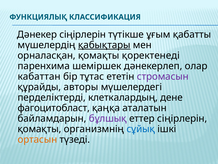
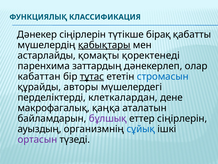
ұғым: ұғым -> бірақ
орналасқан: орналасқан -> астарлайды
шеміршек: шеміршек -> заттардың
тұтас underline: none -> present
стромасын colour: purple -> blue
клеткалардың: клеткалардың -> клеткалардан
фагоцитобласт: фагоцитобласт -> макрофагалық
қомақты at (39, 129): қомақты -> ауыздың
ортасын colour: orange -> purple
